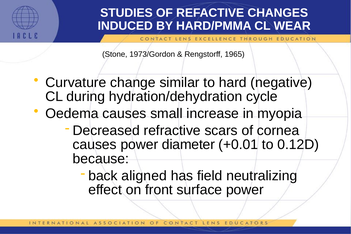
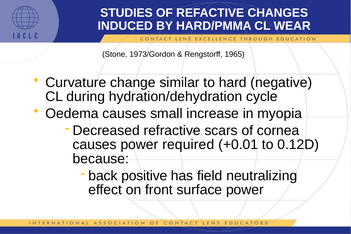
diameter: diameter -> required
aligned: aligned -> positive
